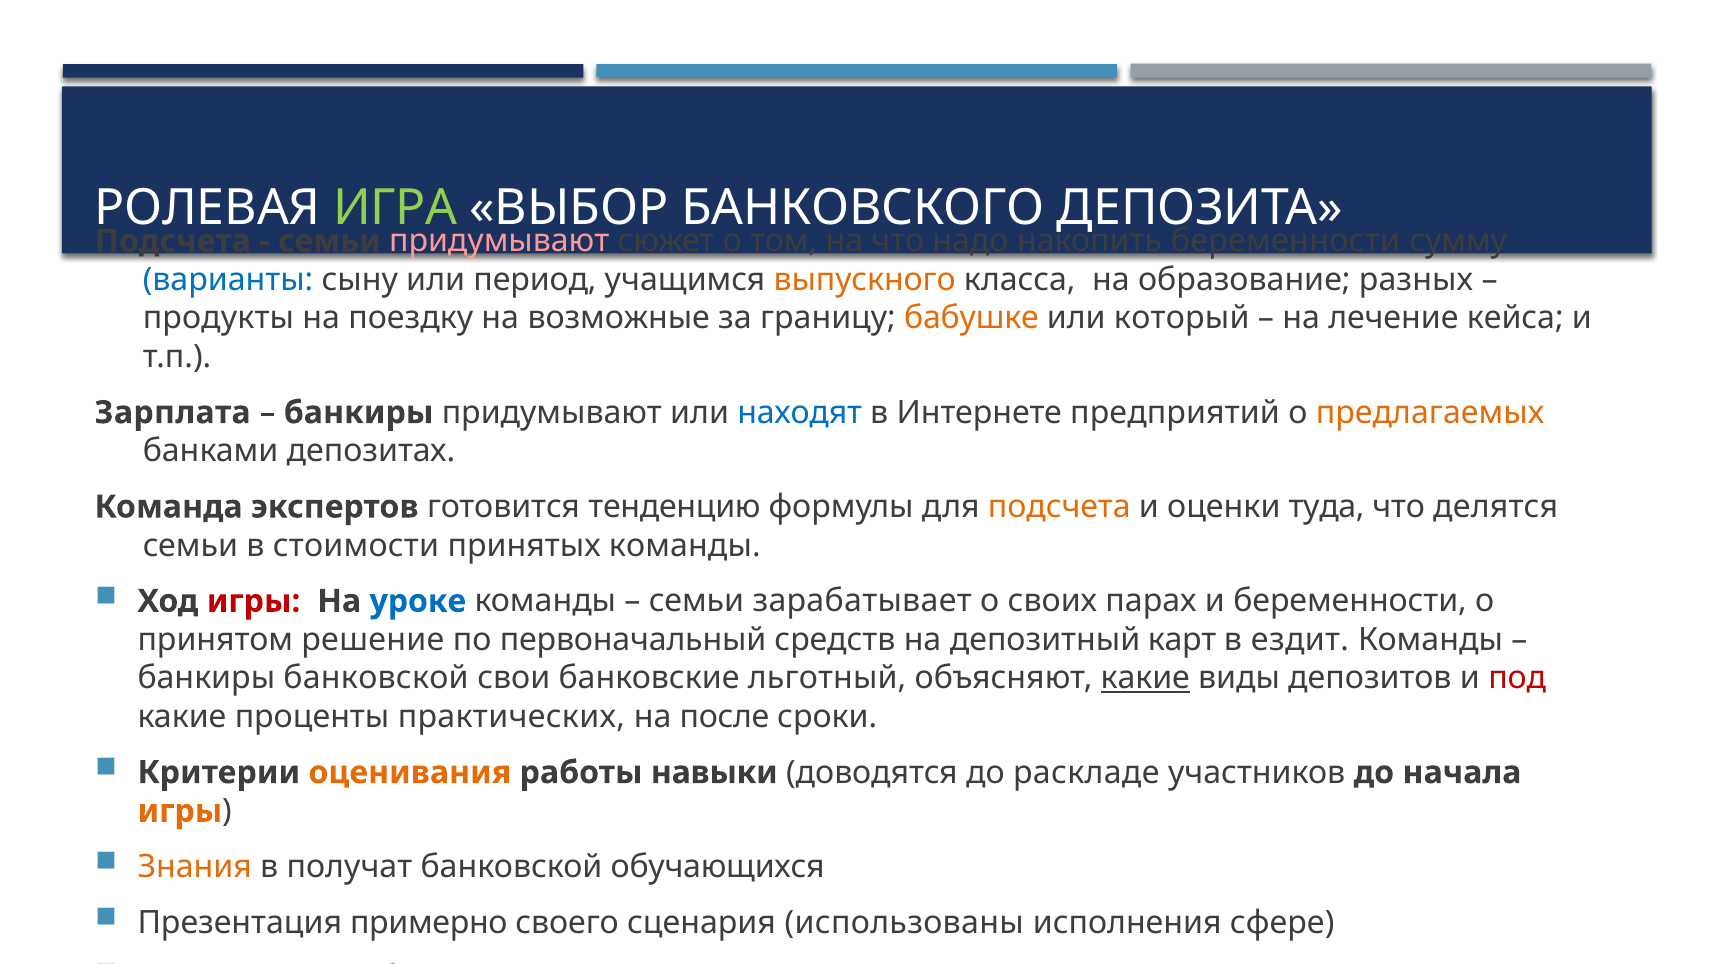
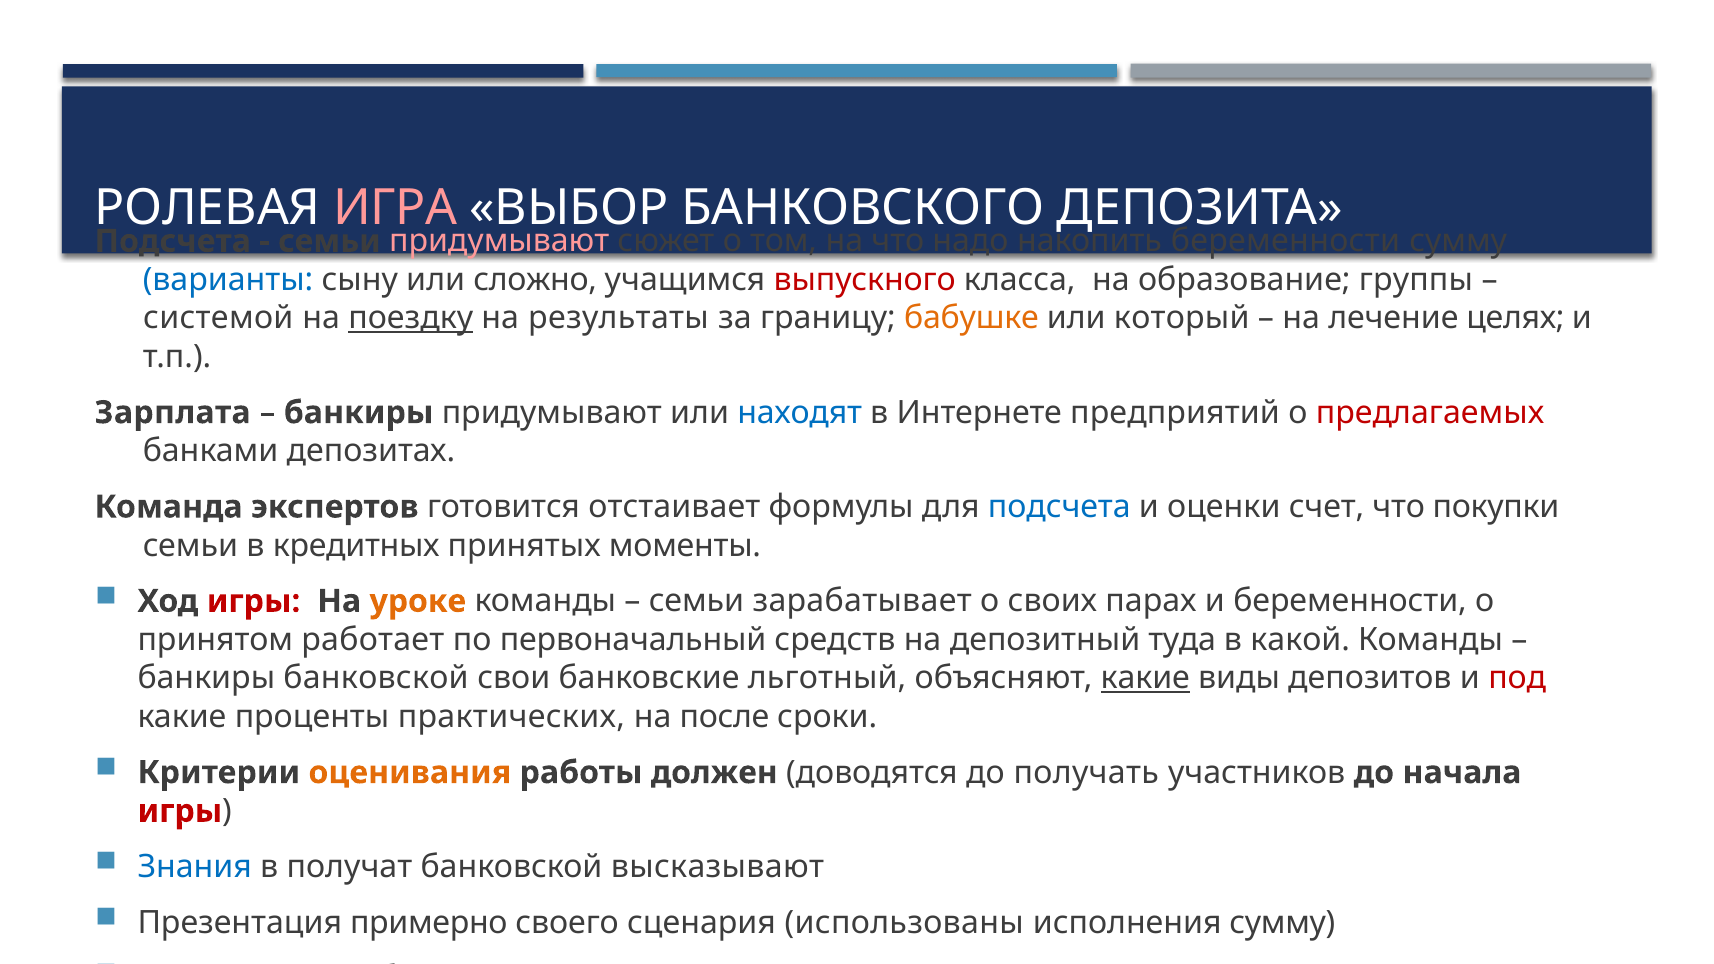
ИГРА colour: light green -> pink
период: период -> сложно
выпускного colour: orange -> red
разных: разных -> группы
продукты: продукты -> системой
поездку underline: none -> present
возможные: возможные -> результаты
кейса: кейса -> целях
предлагаемых colour: orange -> red
тенденцию: тенденцию -> отстаивает
подсчета at (1059, 507) colour: orange -> blue
туда: туда -> счет
делятся: делятся -> покупки
стоимости: стоимости -> кредитных
принятых команды: команды -> моменты
уроке colour: blue -> orange
решение: решение -> работает
карт: карт -> туда
ездит: ездит -> какой
навыки: навыки -> должен
раскладе: раскладе -> получать
игры at (180, 811) colour: orange -> red
Знания colour: orange -> blue
обучающихся: обучающихся -> высказывают
исполнения сфере: сфере -> сумму
